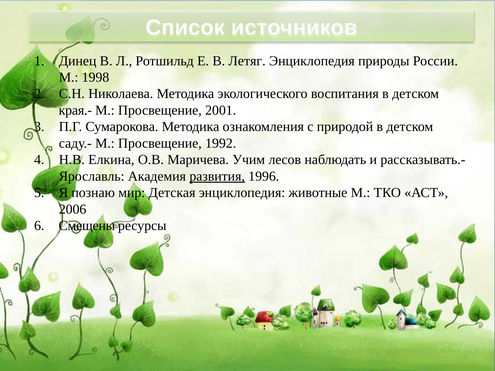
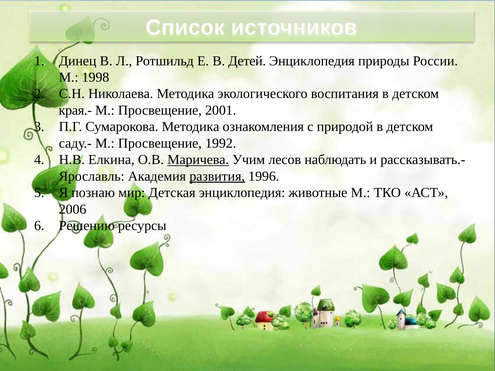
Летяг: Летяг -> Детей
Маричева underline: none -> present
Смещены: Смещены -> Решению
